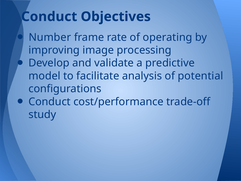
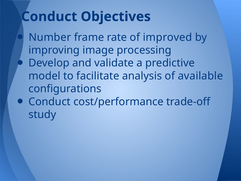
operating: operating -> improved
potential: potential -> available
